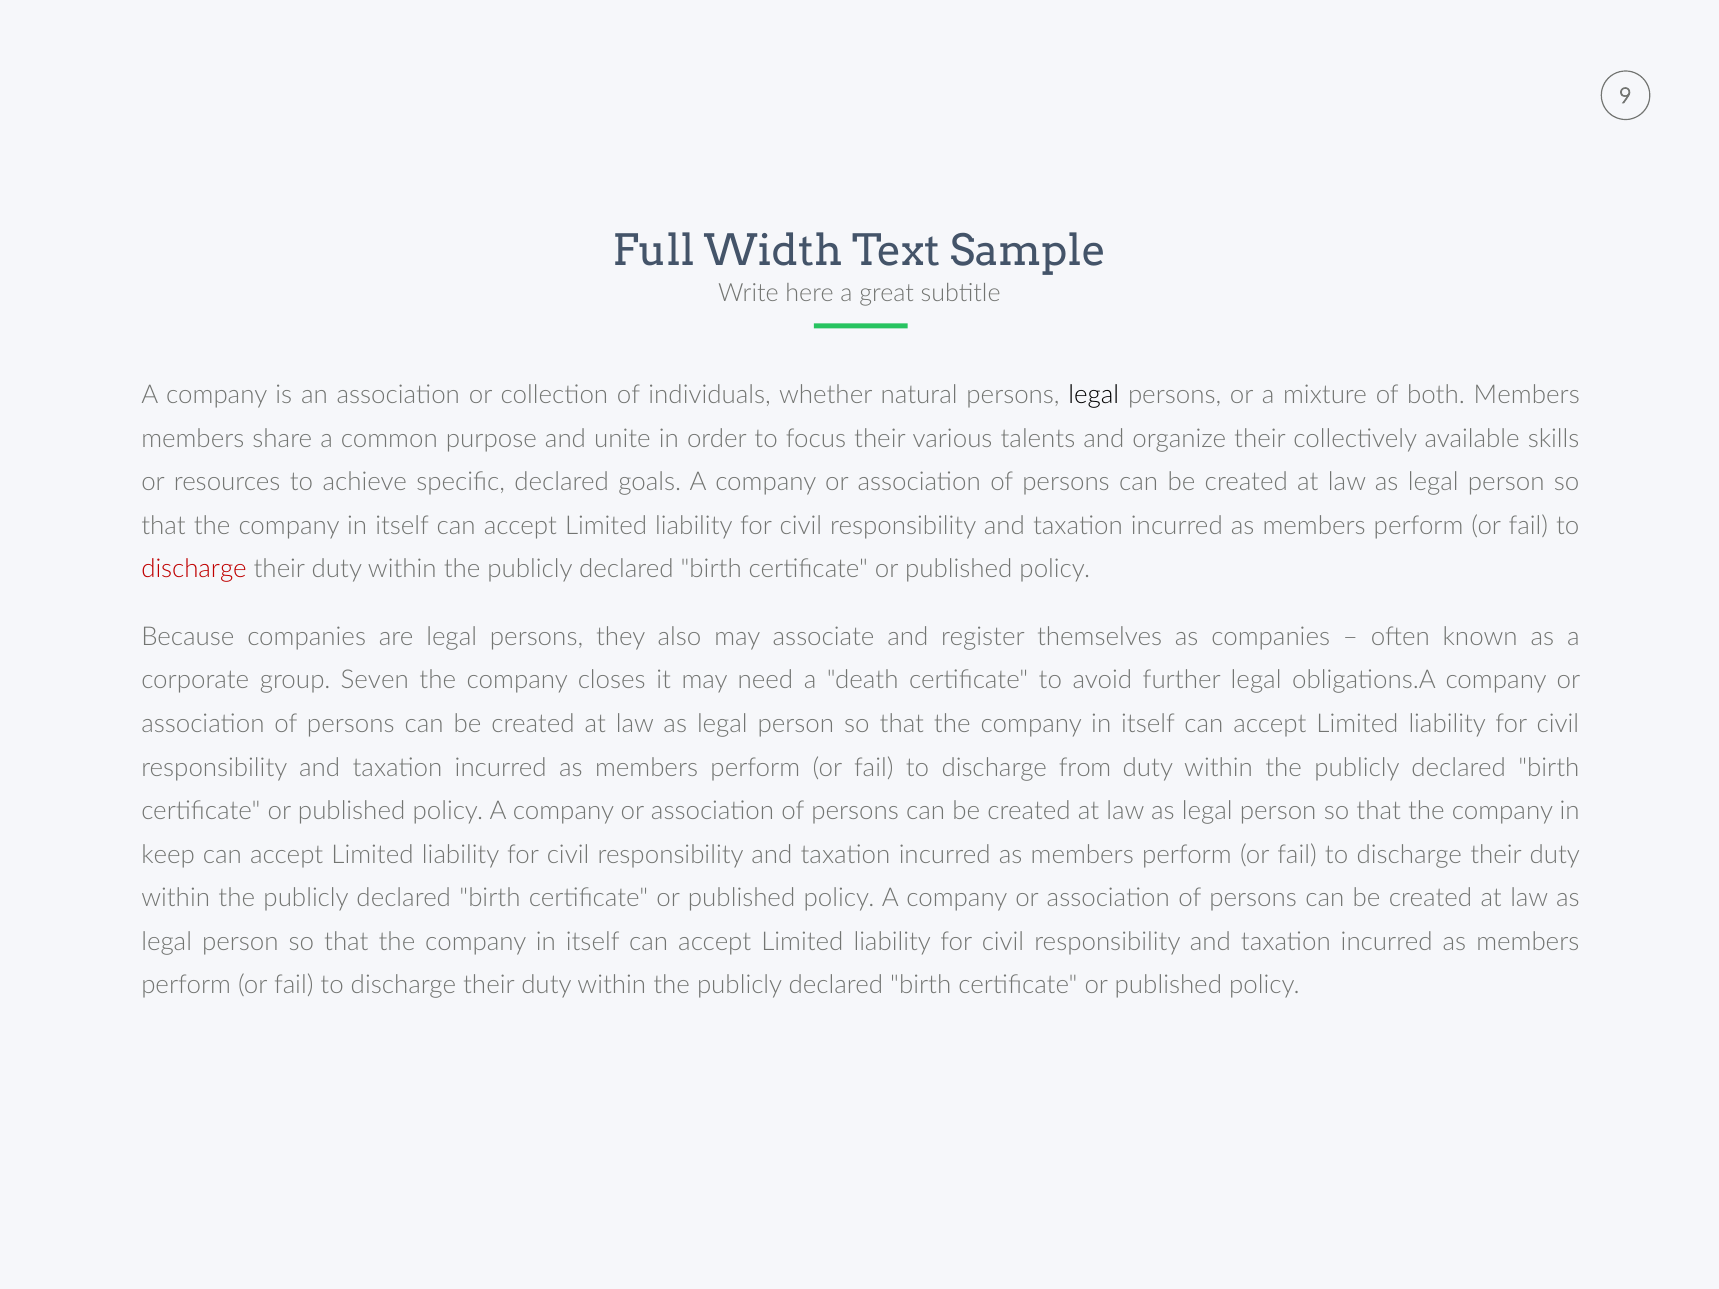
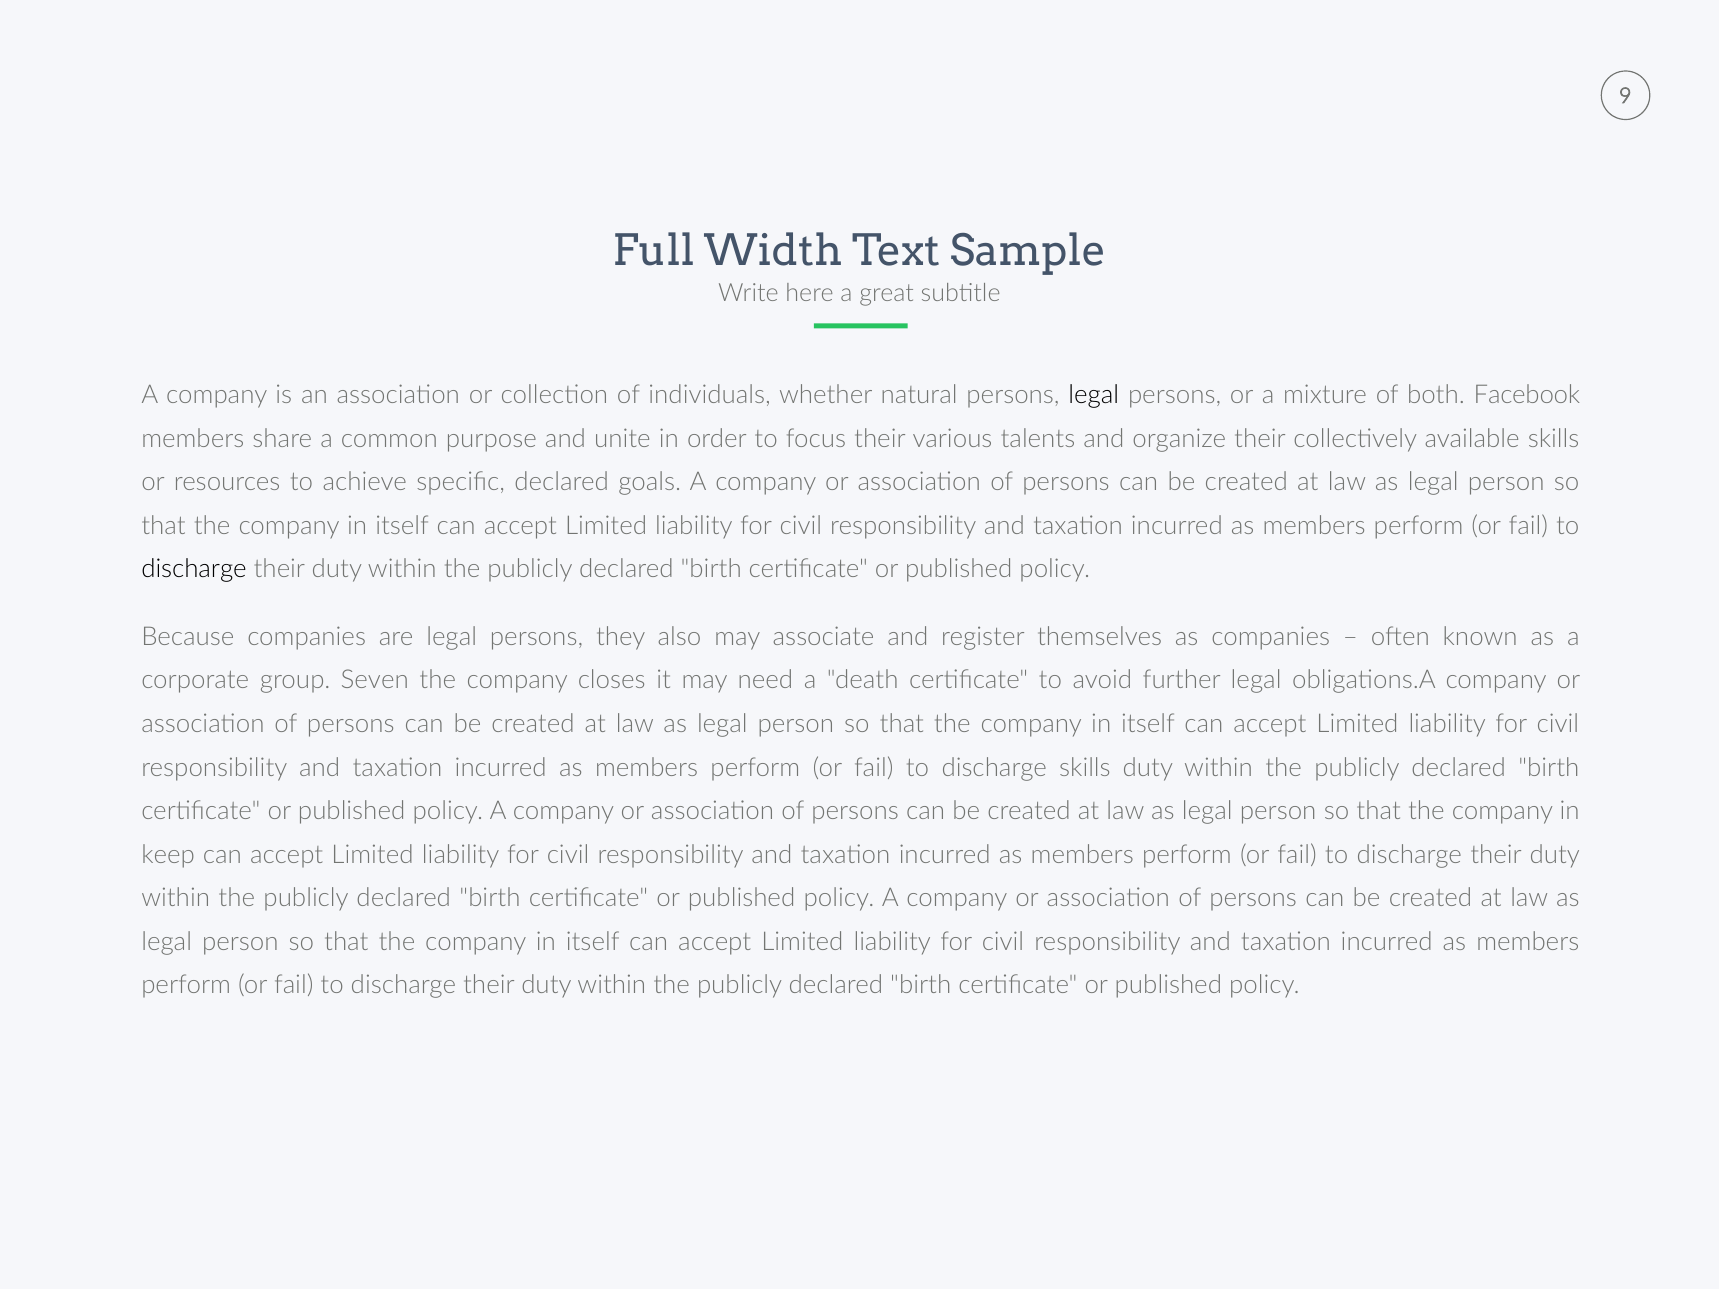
both Members: Members -> Facebook
discharge at (194, 569) colour: red -> black
discharge from: from -> skills
